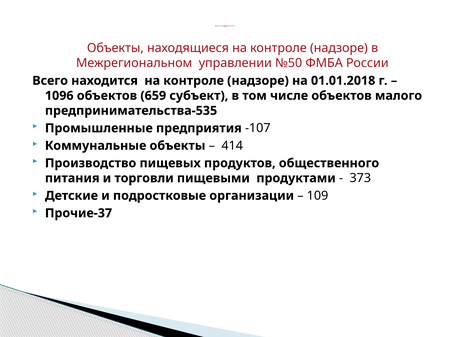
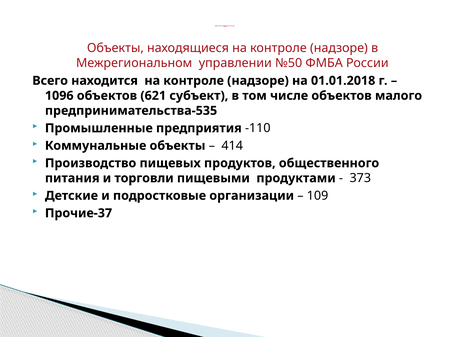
659: 659 -> 621
-107: -107 -> -110
